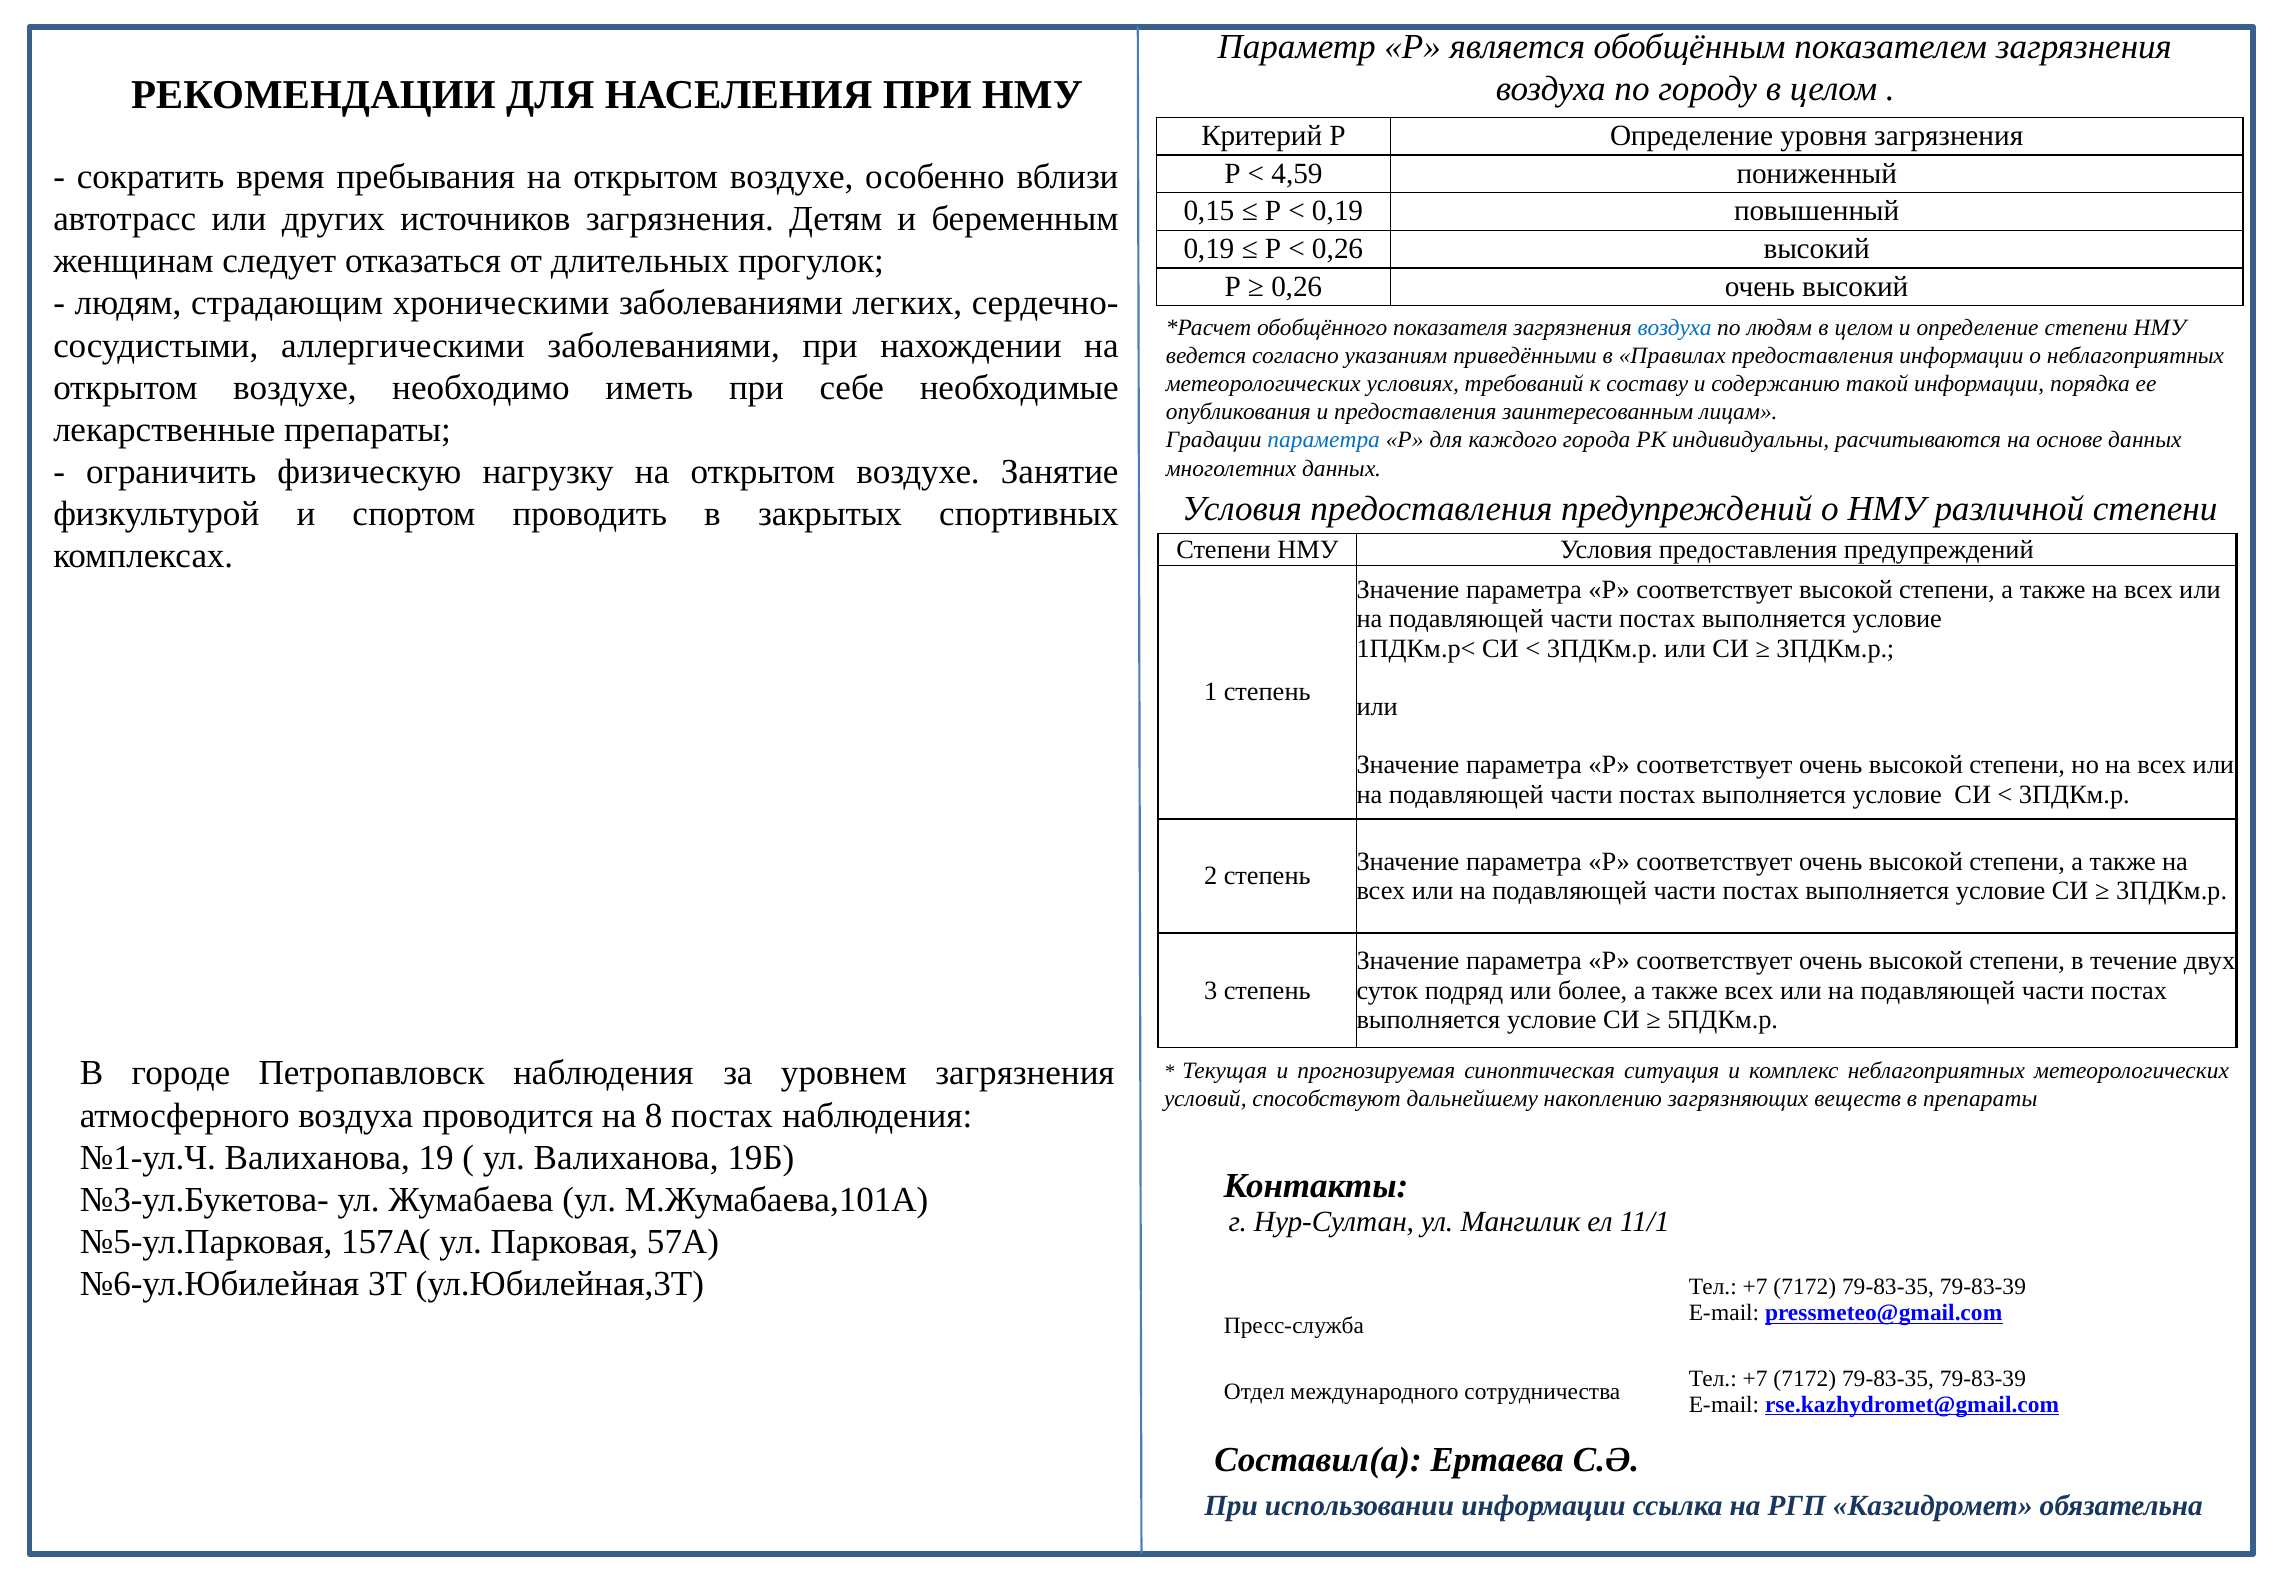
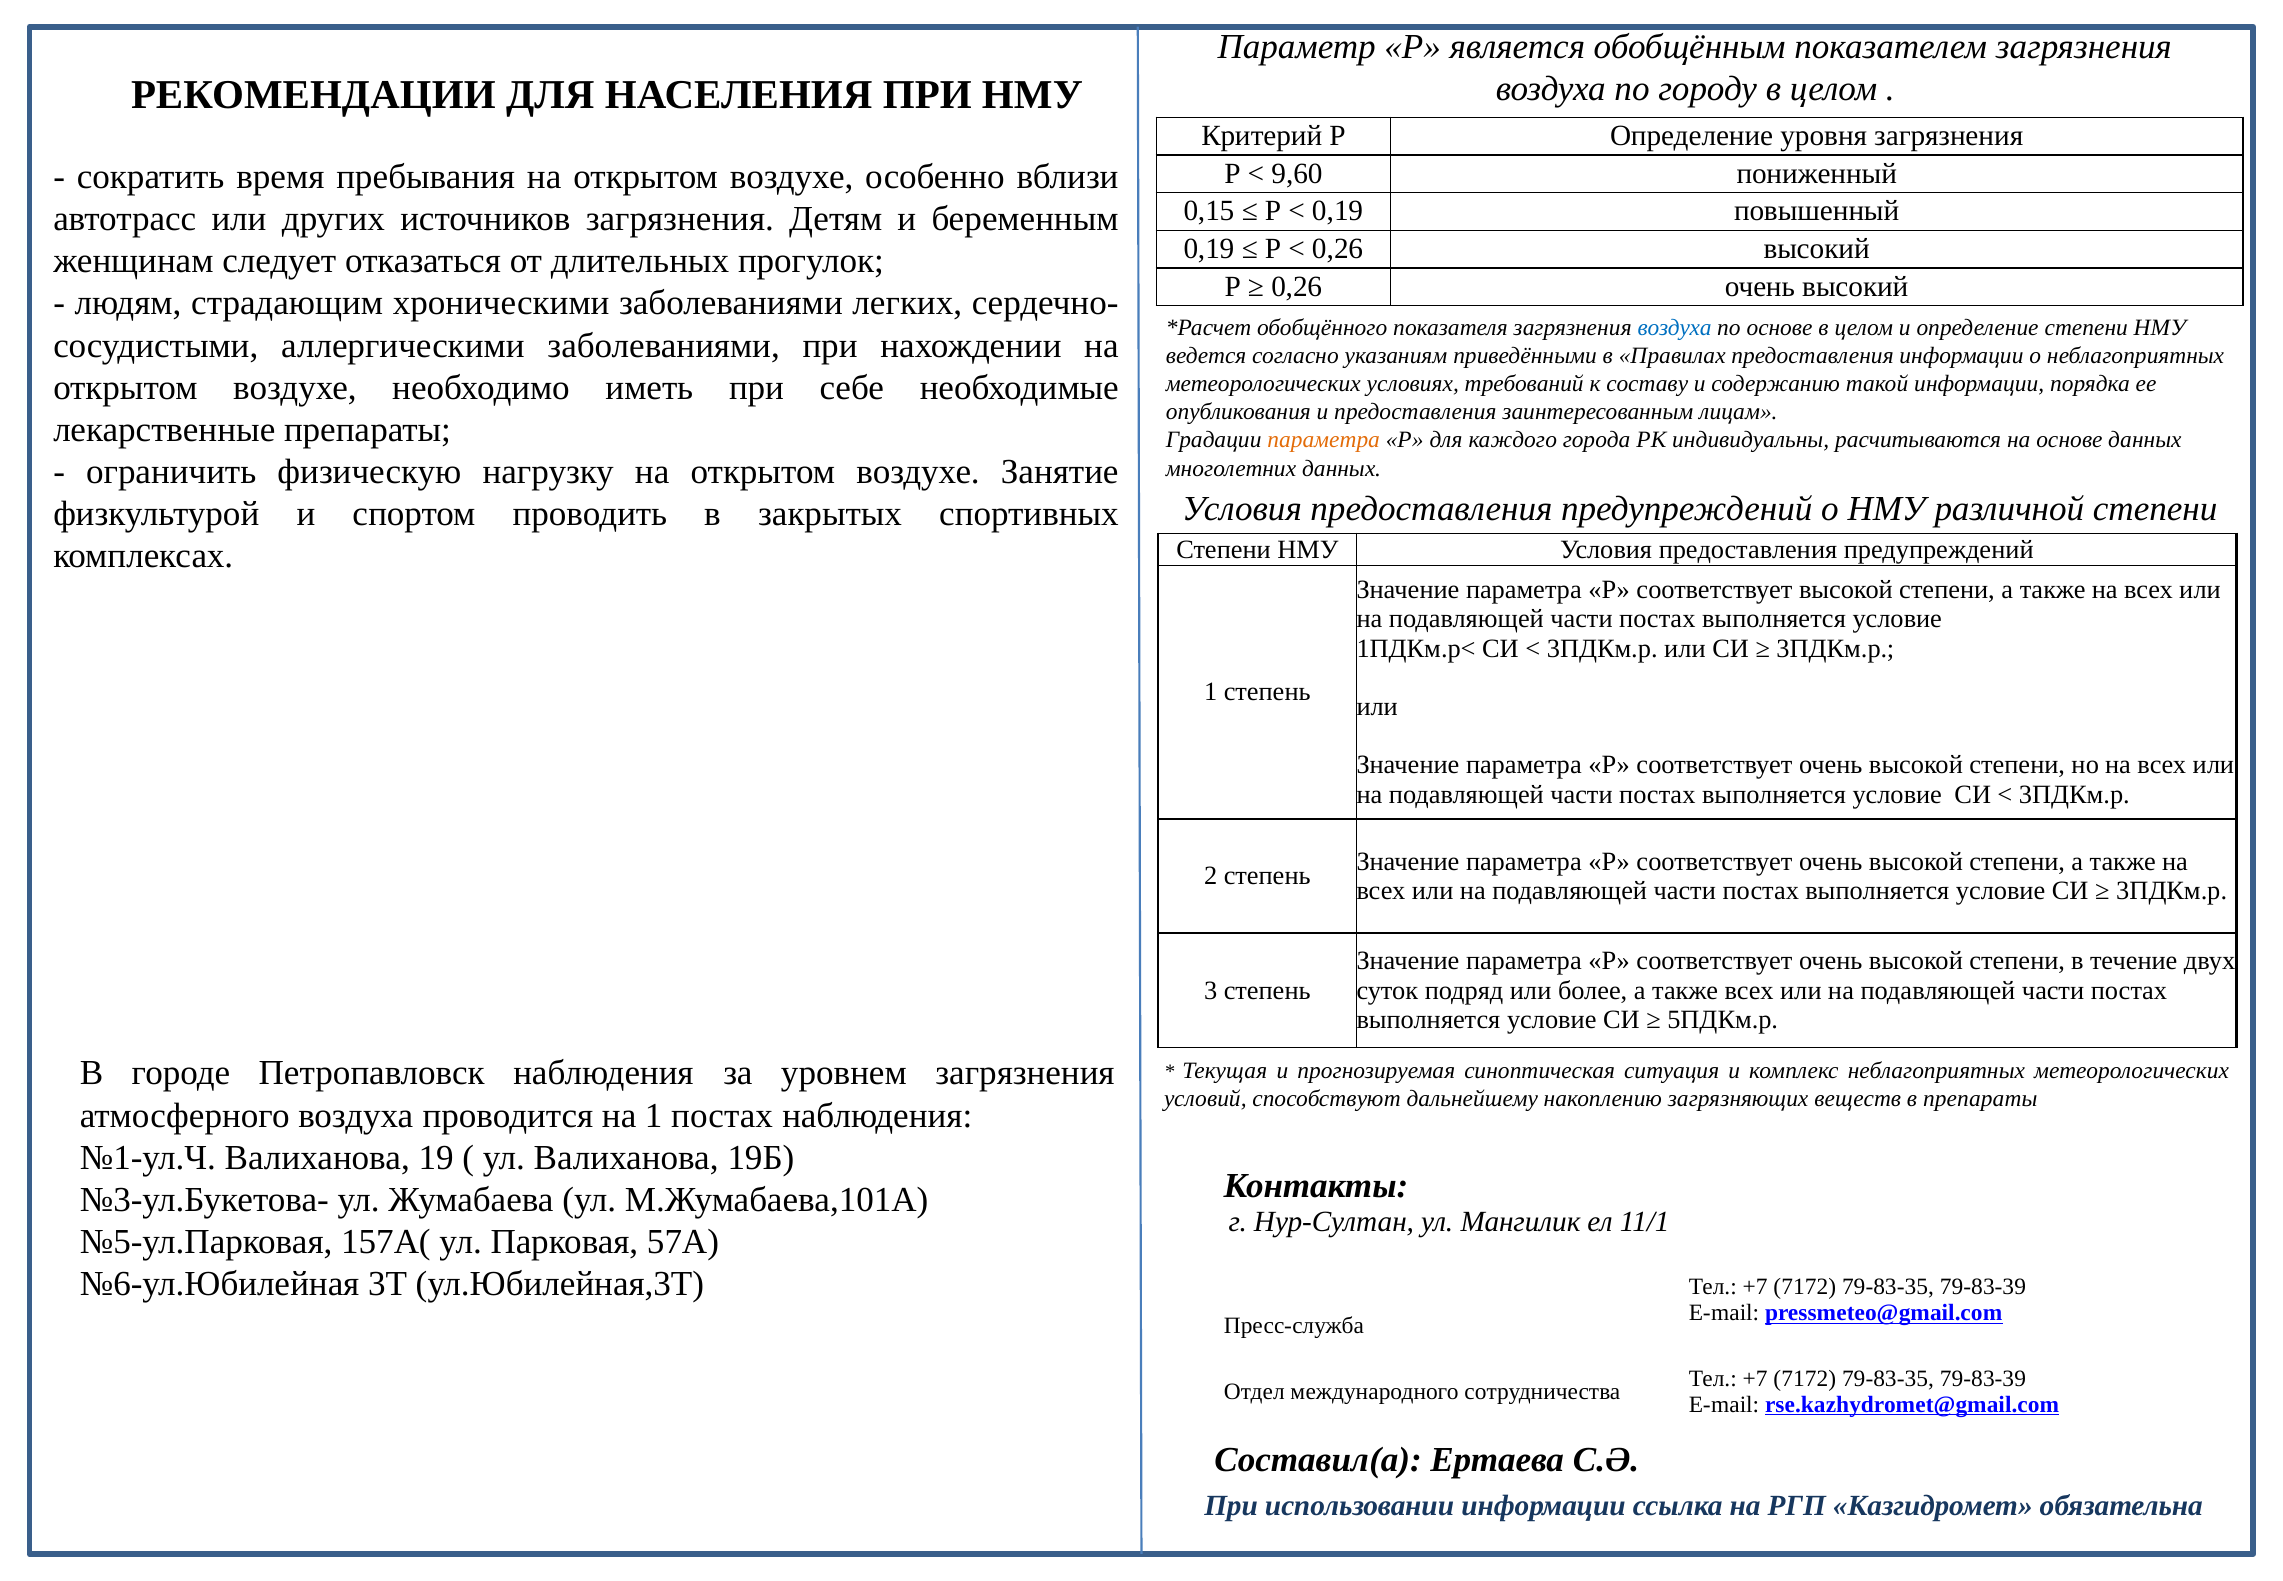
4,59: 4,59 -> 9,60
по людям: людям -> основе
параметра at (1324, 440) colour: blue -> orange
на 8: 8 -> 1
